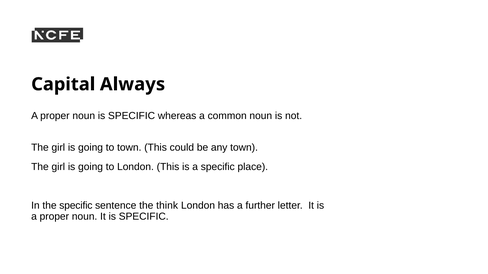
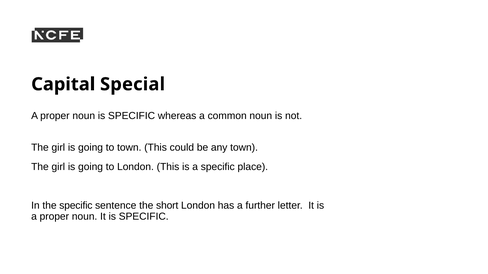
Always: Always -> Special
think: think -> short
